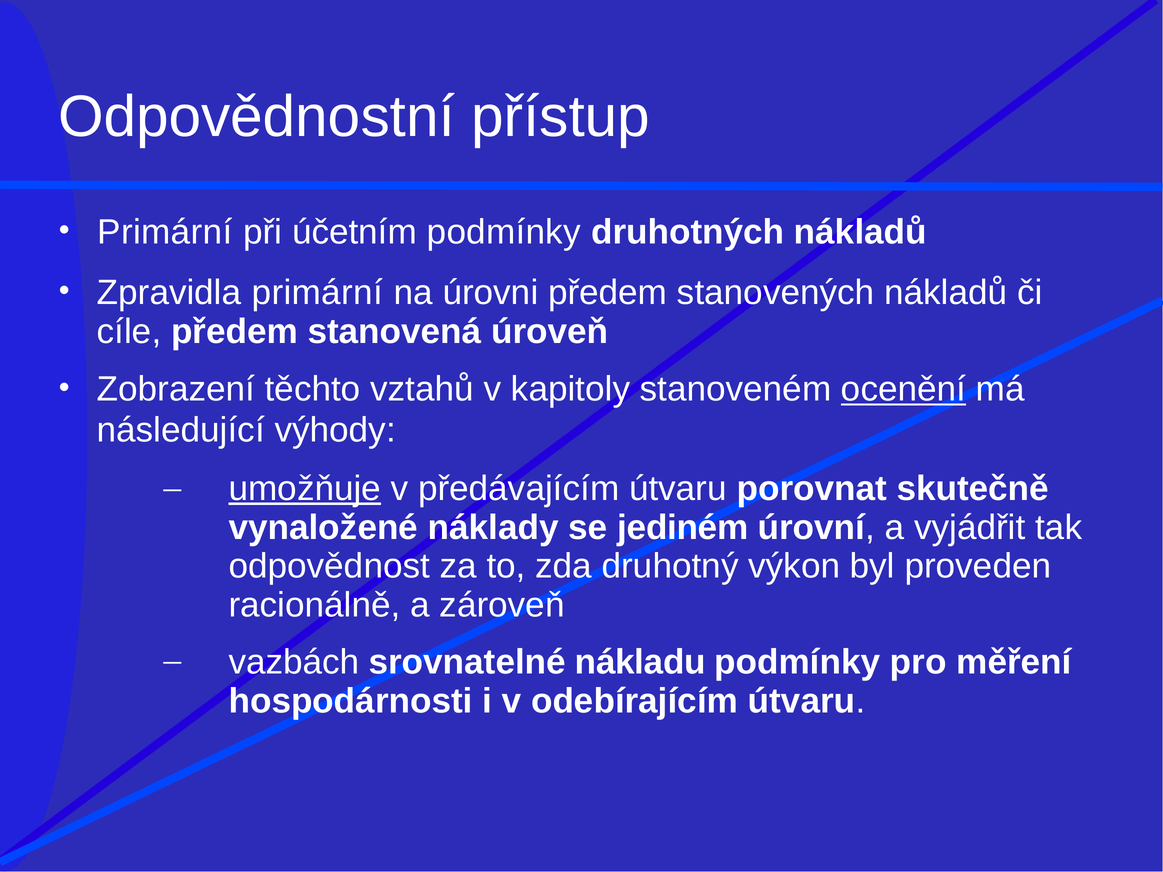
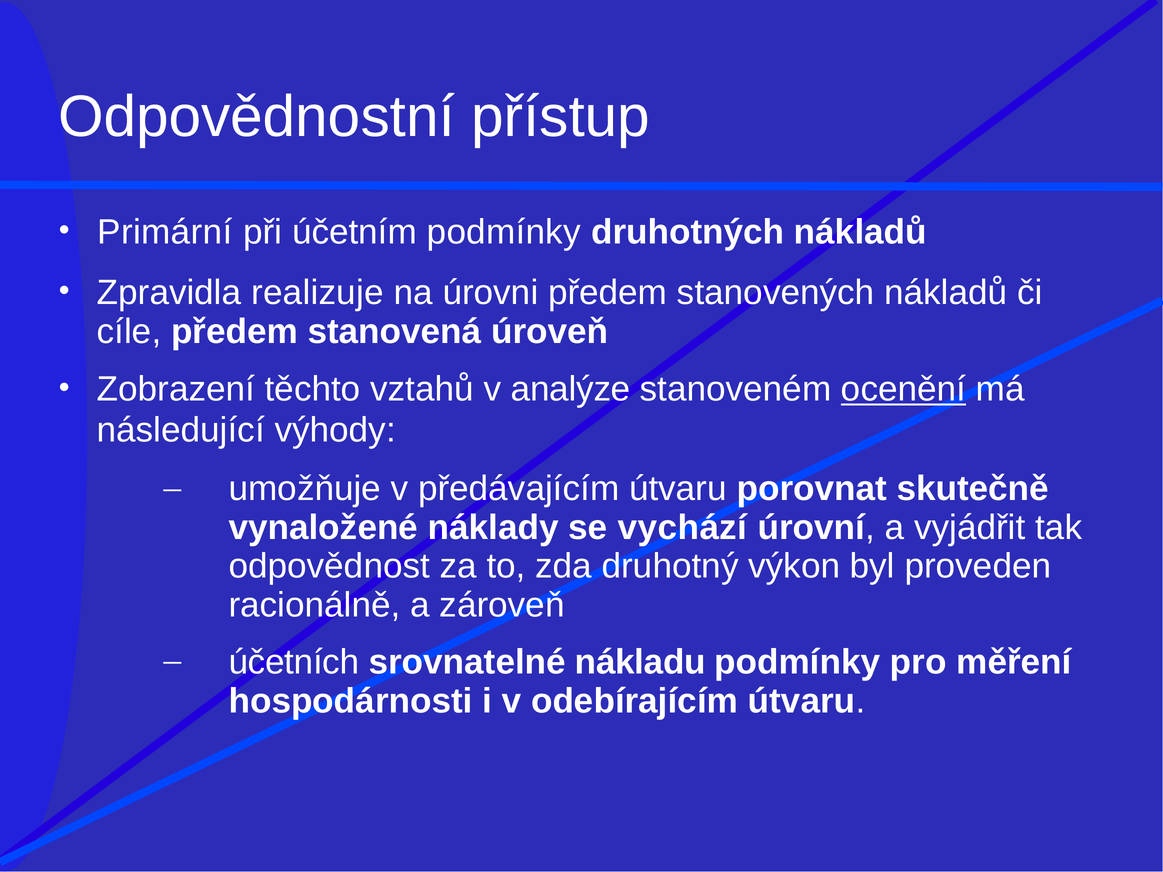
Zpravidla primární: primární -> realizuje
kapitoly: kapitoly -> analýze
umožňuje underline: present -> none
jediném: jediném -> vychází
vazbách: vazbách -> účetních
